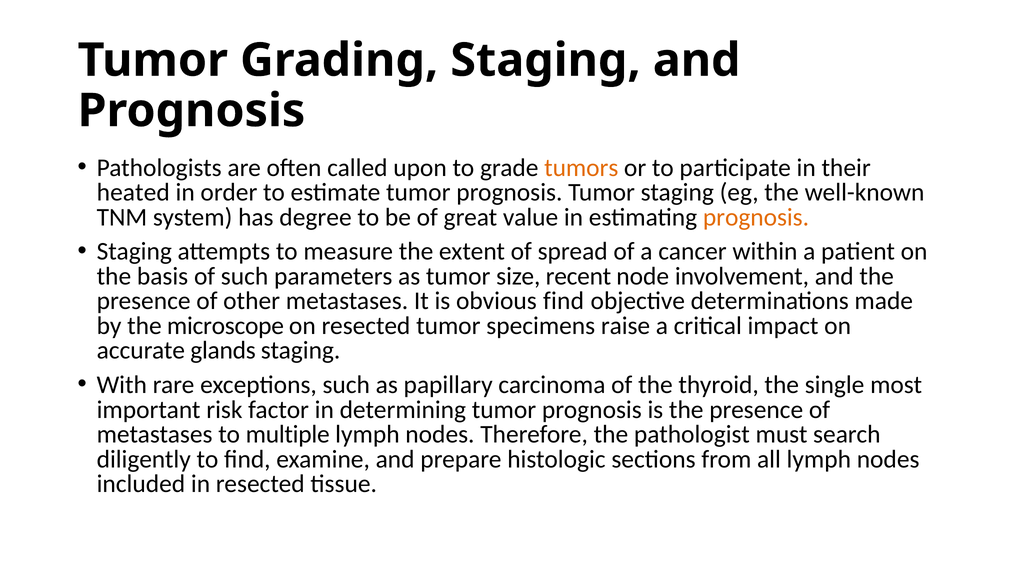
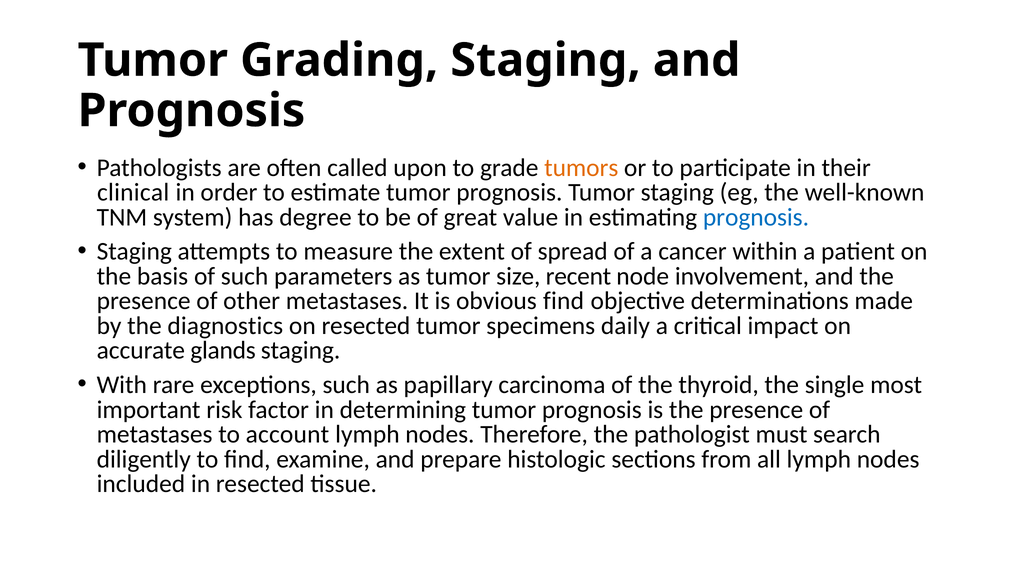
heated: heated -> clinical
prognosis at (756, 217) colour: orange -> blue
microscope: microscope -> diagnostics
raise: raise -> daily
multiple: multiple -> account
